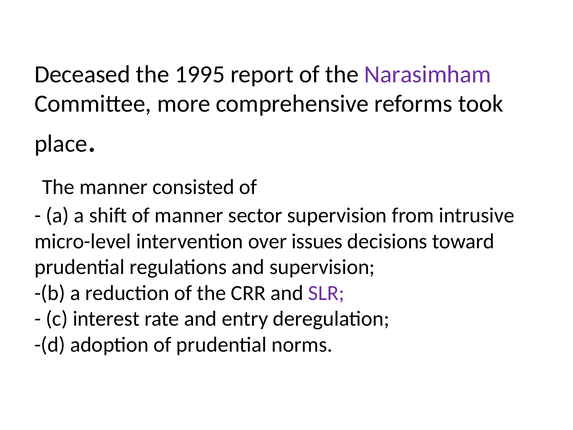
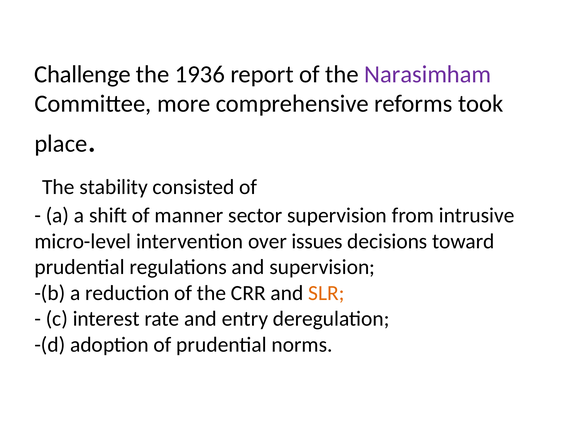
Deceased: Deceased -> Challenge
1995: 1995 -> 1936
The manner: manner -> stability
SLR colour: purple -> orange
